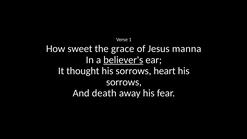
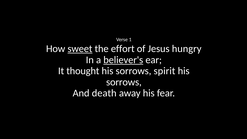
sweet underline: none -> present
grace: grace -> effort
manna: manna -> hungry
heart: heart -> spirit
